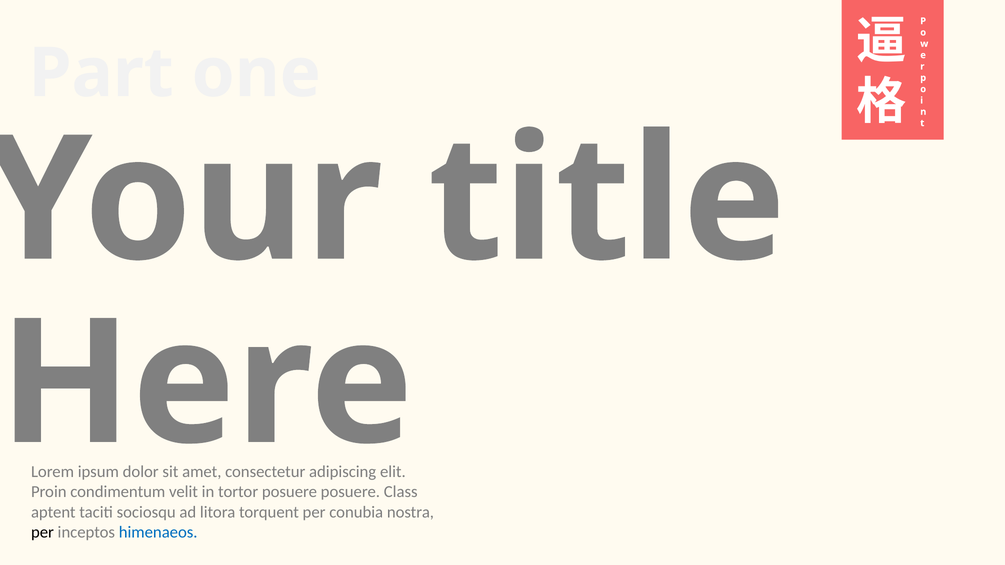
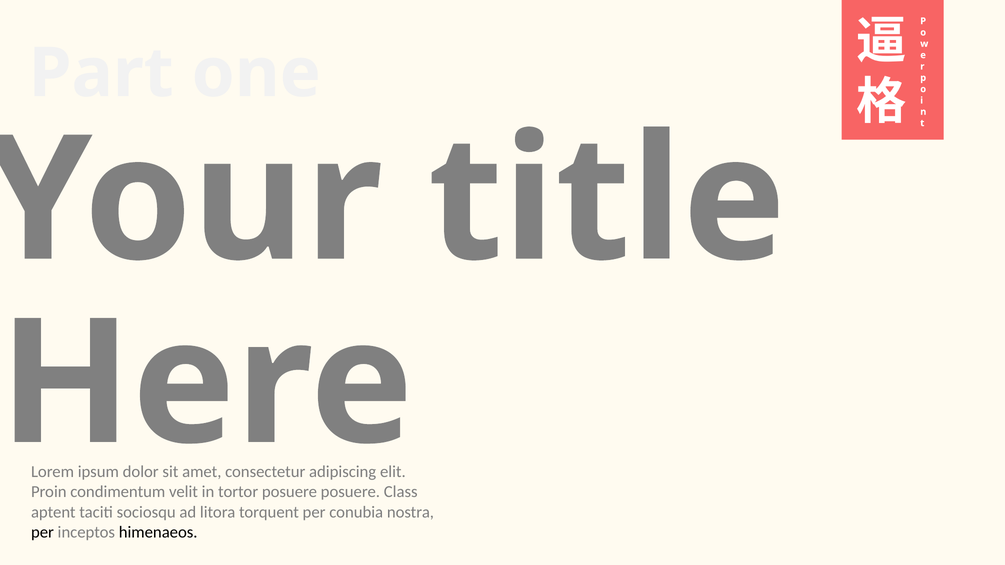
himenaeos colour: blue -> black
